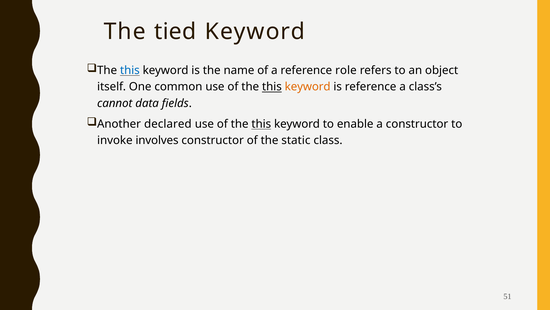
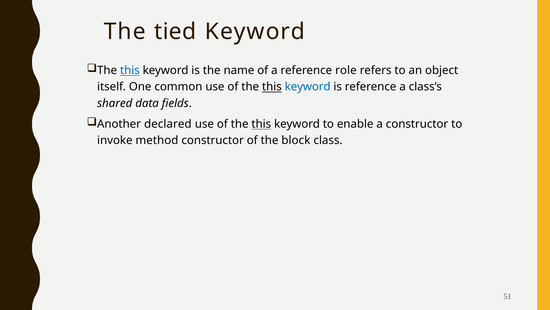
keyword at (308, 87) colour: orange -> blue
cannot: cannot -> shared
involves: involves -> method
static: static -> block
